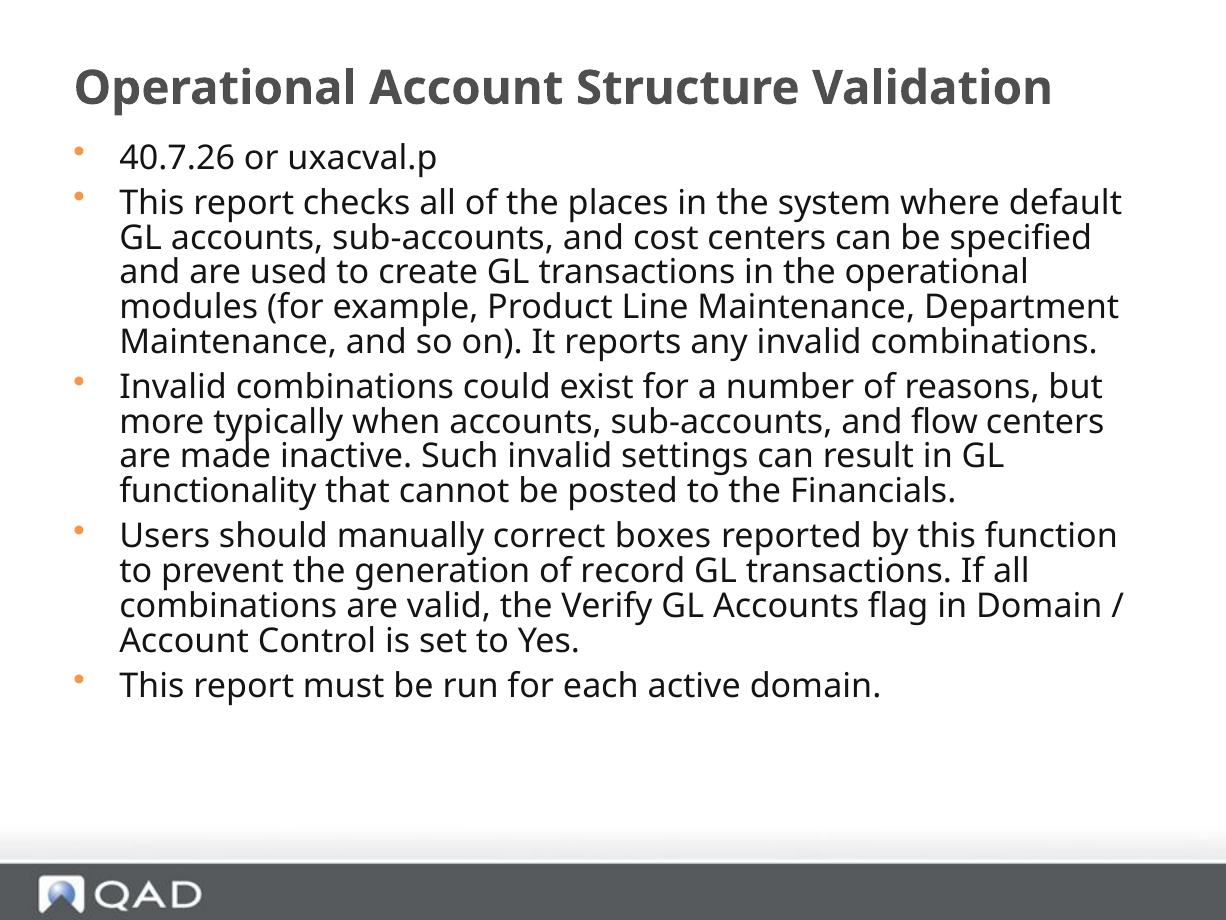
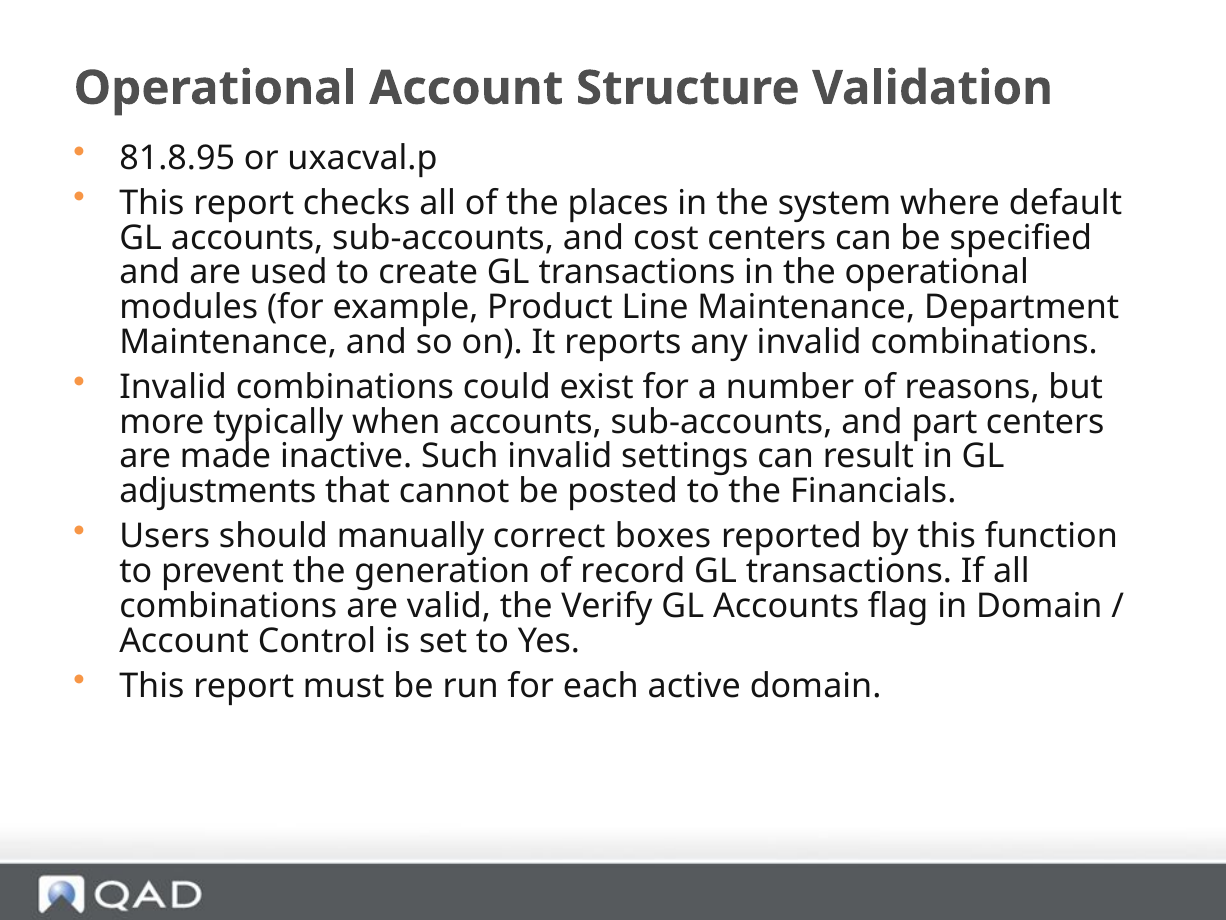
40.7.26: 40.7.26 -> 81.8.95
flow: flow -> part
functionality: functionality -> adjustments
